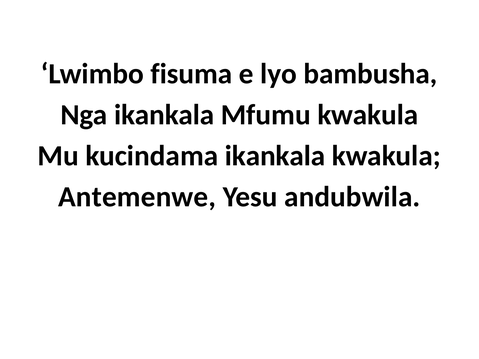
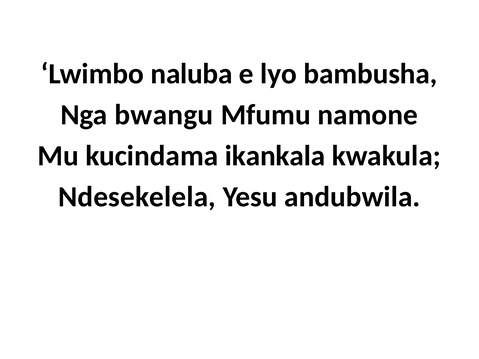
fisuma: fisuma -> naluba
Nga ikankala: ikankala -> bwangu
Mfumu kwakula: kwakula -> namone
Antemenwe: Antemenwe -> Ndesekelela
